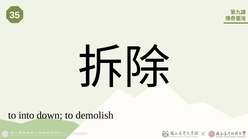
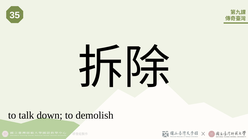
into: into -> talk
